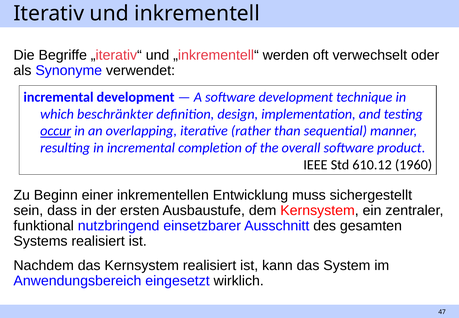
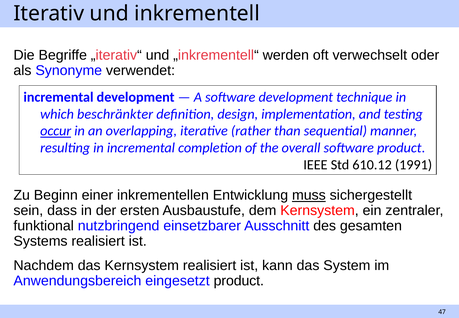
1960: 1960 -> 1991
muss underline: none -> present
eingesetzt wirklich: wirklich -> product
